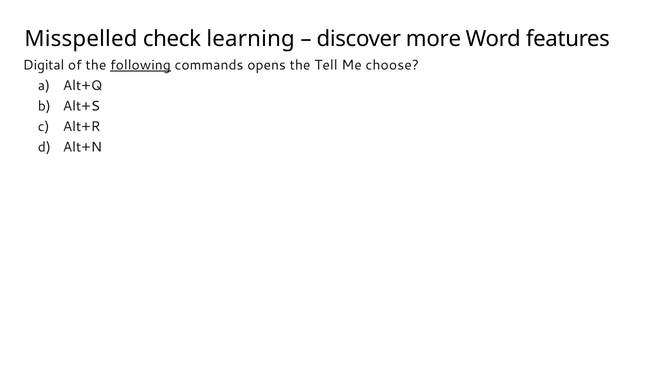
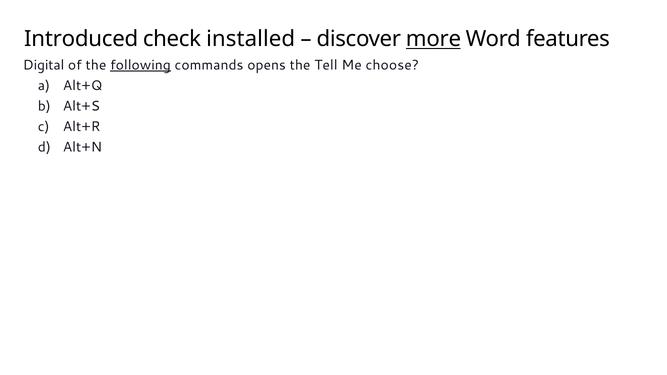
Misspelled: Misspelled -> Introduced
learning: learning -> installed
more underline: none -> present
